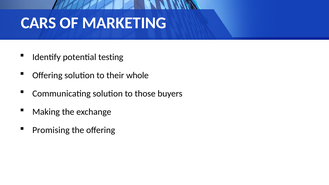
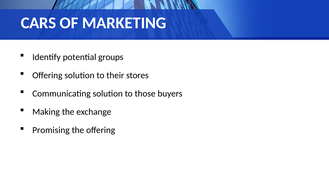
testing: testing -> groups
whole: whole -> stores
